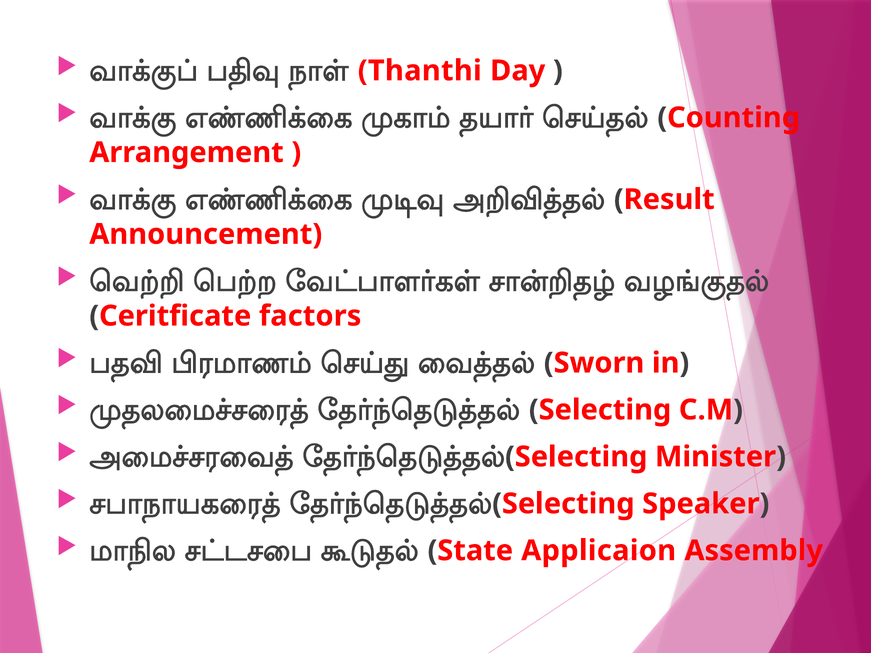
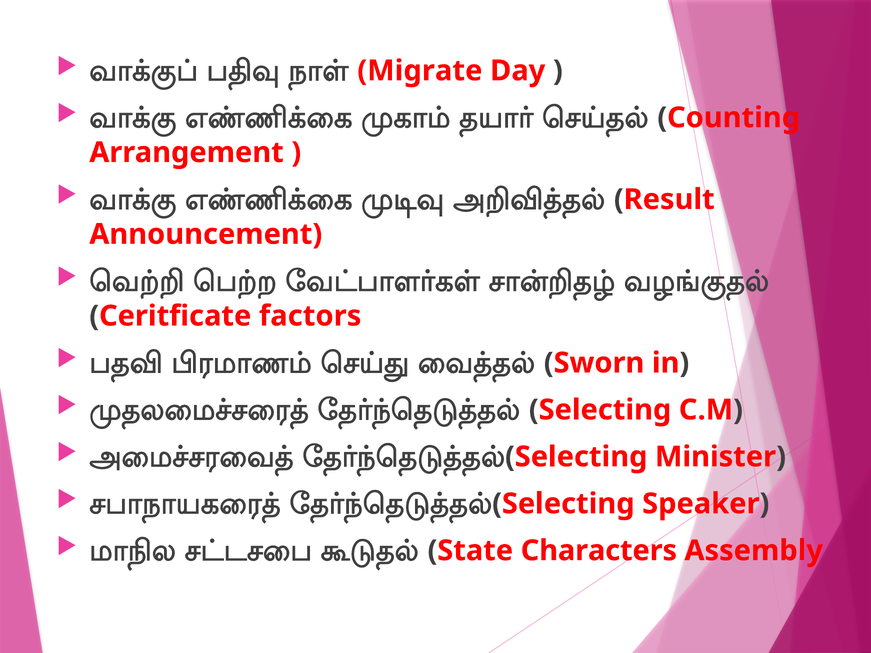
Thanthi: Thanthi -> Migrate
Applicaion: Applicaion -> Characters
